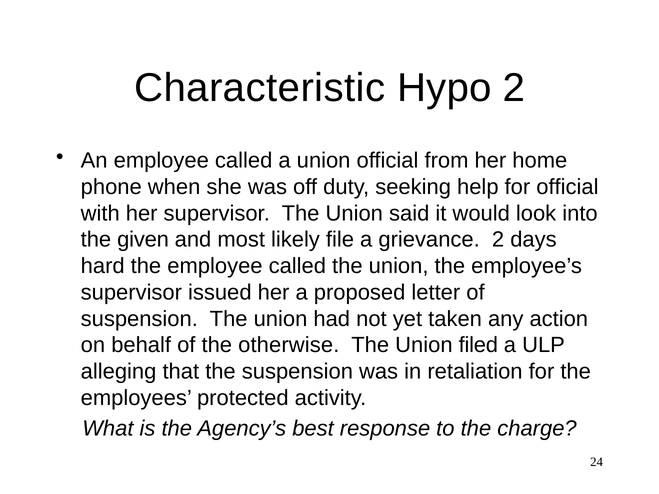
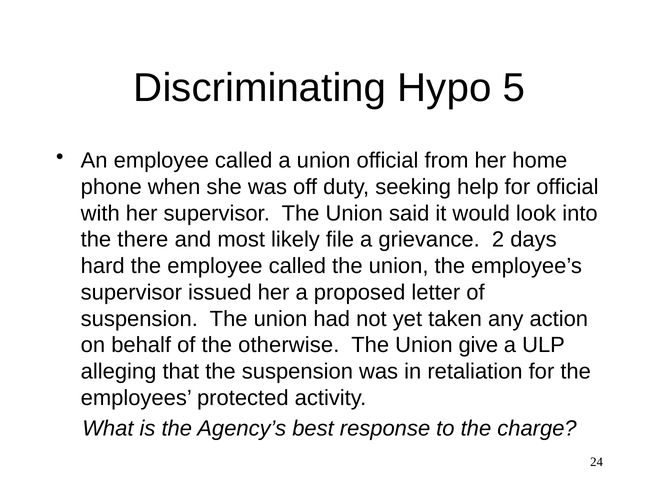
Characteristic: Characteristic -> Discriminating
Hypo 2: 2 -> 5
given: given -> there
filed: filed -> give
